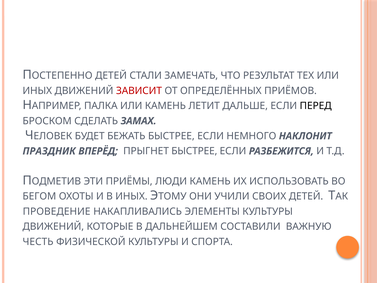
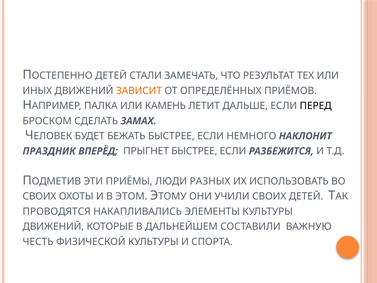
ЗАВИСИТ colour: red -> orange
ЛЮДИ КАМЕНЬ: КАМЕНЬ -> РАЗНЫХ
БЕГОМ at (39, 196): БЕГОМ -> СВОИХ
В ИНЫХ: ИНЫХ -> ЭТОМ
ПРОВЕДЕНИЕ: ПРОВЕДЕНИЕ -> ПРОВОДЯТСЯ
